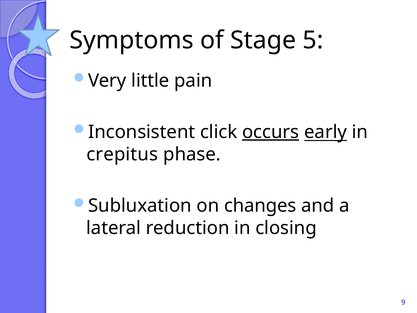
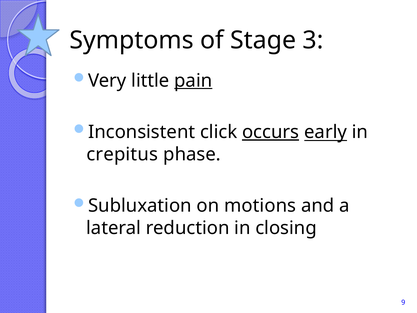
5: 5 -> 3
pain underline: none -> present
changes: changes -> motions
